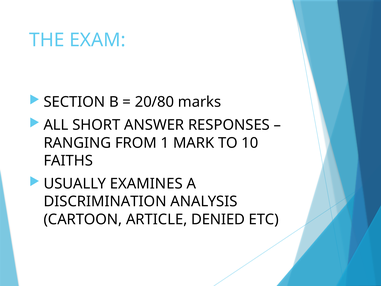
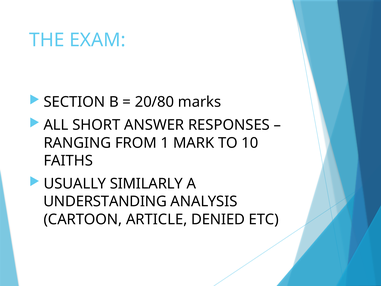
EXAMINES: EXAMINES -> SIMILARLY
DISCRIMINATION: DISCRIMINATION -> UNDERSTANDING
